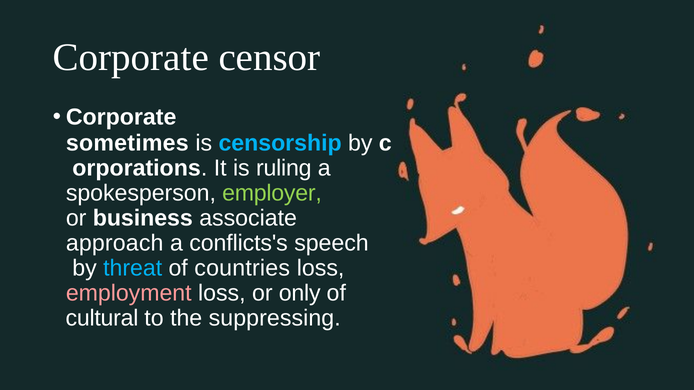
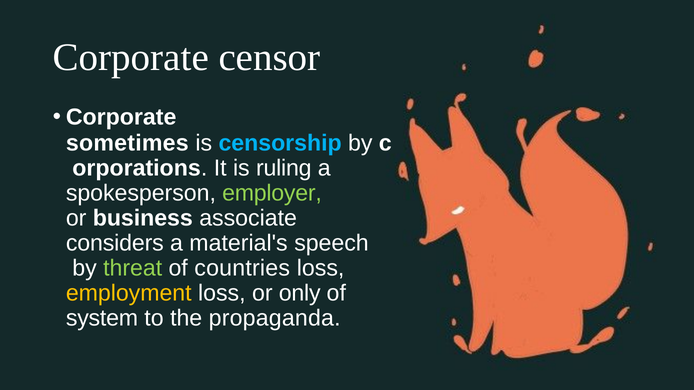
approach: approach -> considers
conflicts's: conflicts's -> material's
threat colour: light blue -> light green
employment colour: pink -> yellow
cultural: cultural -> system
suppressing: suppressing -> propaganda
